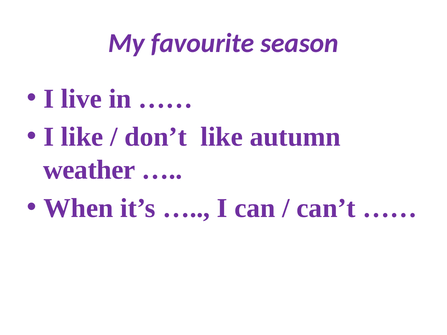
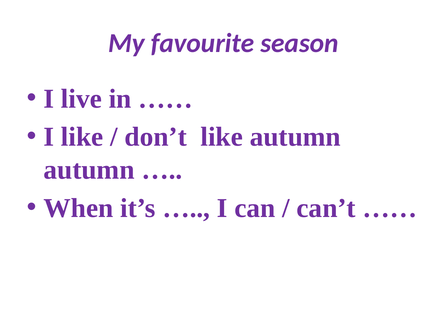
weather at (89, 170): weather -> autumn
